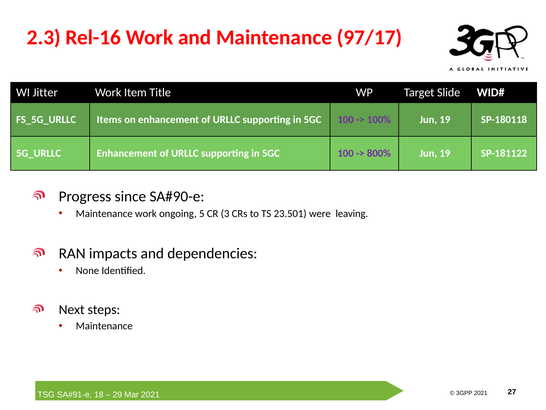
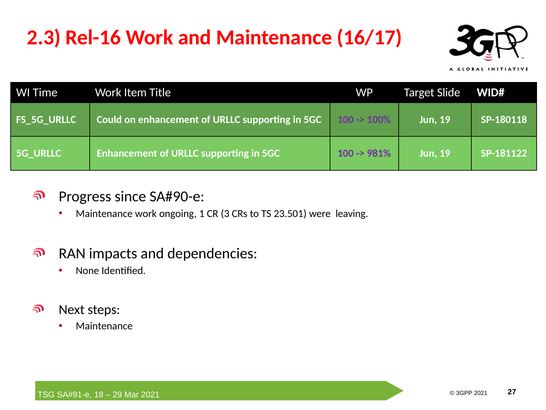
97/17: 97/17 -> 16/17
Jitter: Jitter -> Time
Items: Items -> Could
800%: 800% -> 981%
5: 5 -> 1
